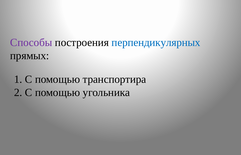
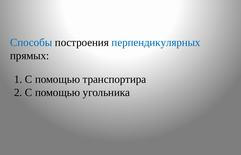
Способы colour: purple -> blue
